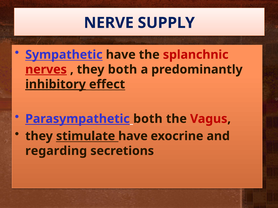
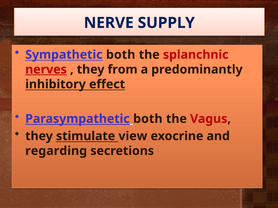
Sympathetic have: have -> both
they both: both -> from
inhibitory underline: present -> none
stimulate have: have -> view
